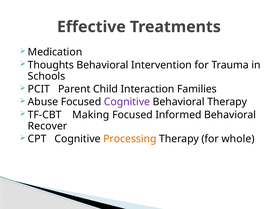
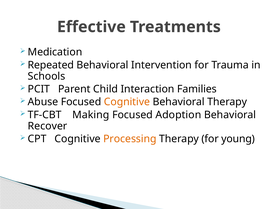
Thoughts: Thoughts -> Repeated
Cognitive at (127, 102) colour: purple -> orange
Informed: Informed -> Adoption
whole: whole -> young
